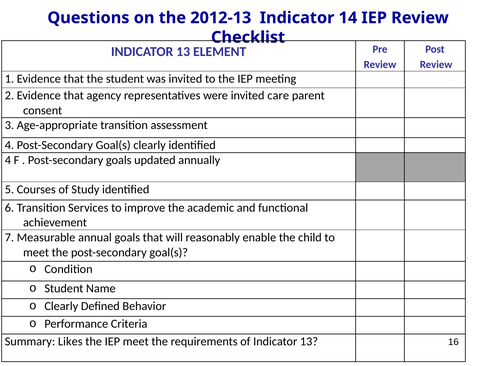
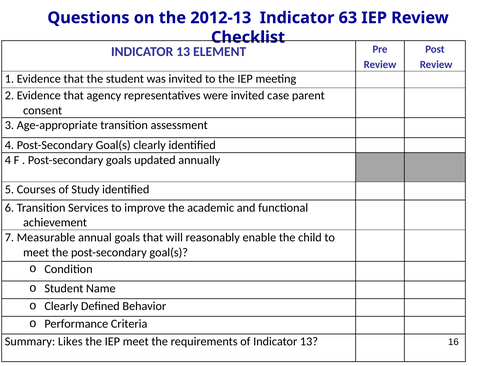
14: 14 -> 63
care: care -> case
